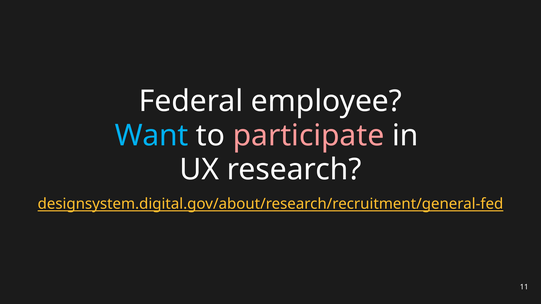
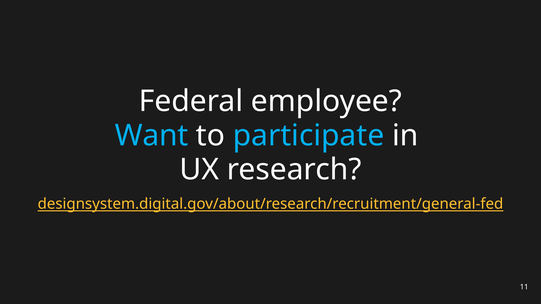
participate colour: pink -> light blue
